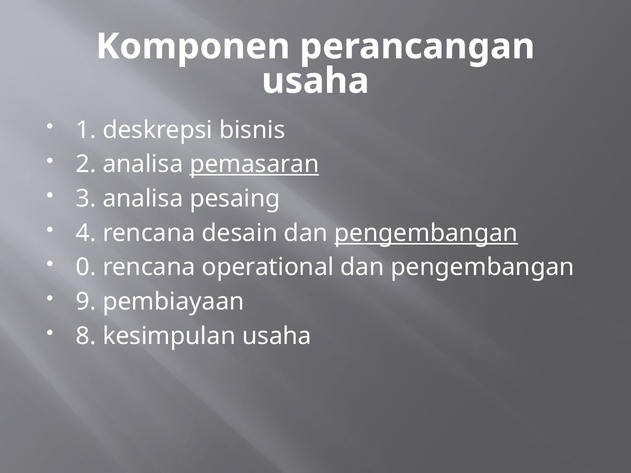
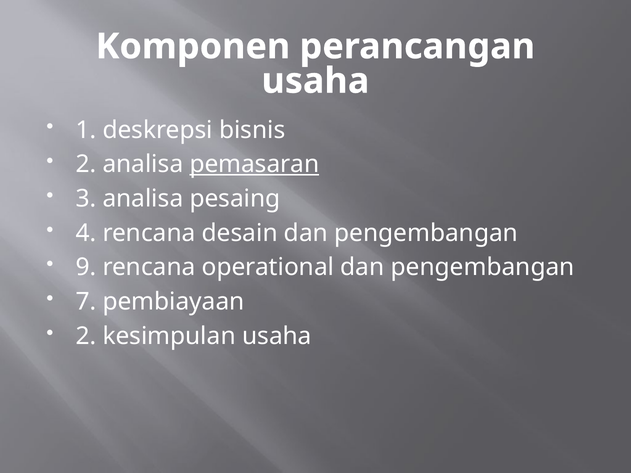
pengembangan at (426, 233) underline: present -> none
0: 0 -> 9
9: 9 -> 7
8 at (86, 336): 8 -> 2
